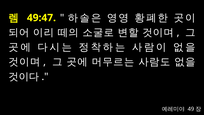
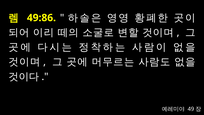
49:47: 49:47 -> 49:86
